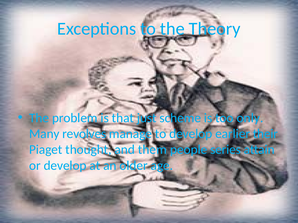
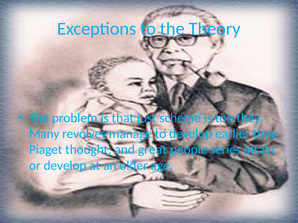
only: only -> they
their: their -> time
them: them -> great
